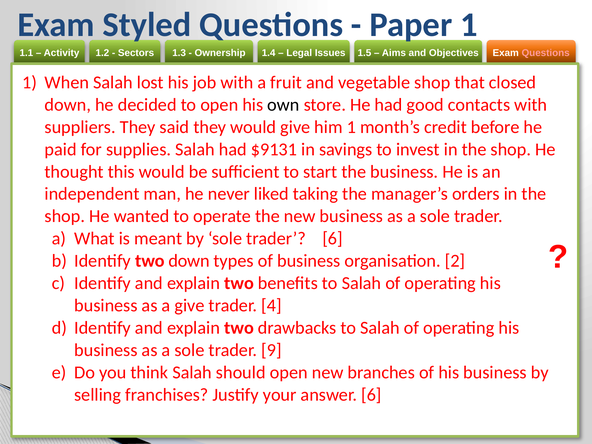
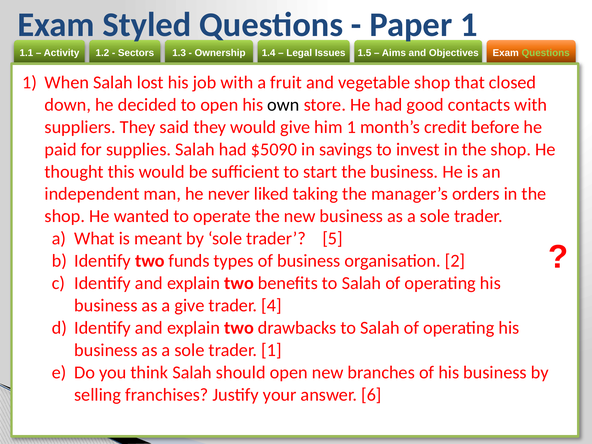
Questions at (546, 53) colour: pink -> light green
$9131: $9131 -> $5090
trader 6: 6 -> 5
two down: down -> funds
trader 9: 9 -> 1
